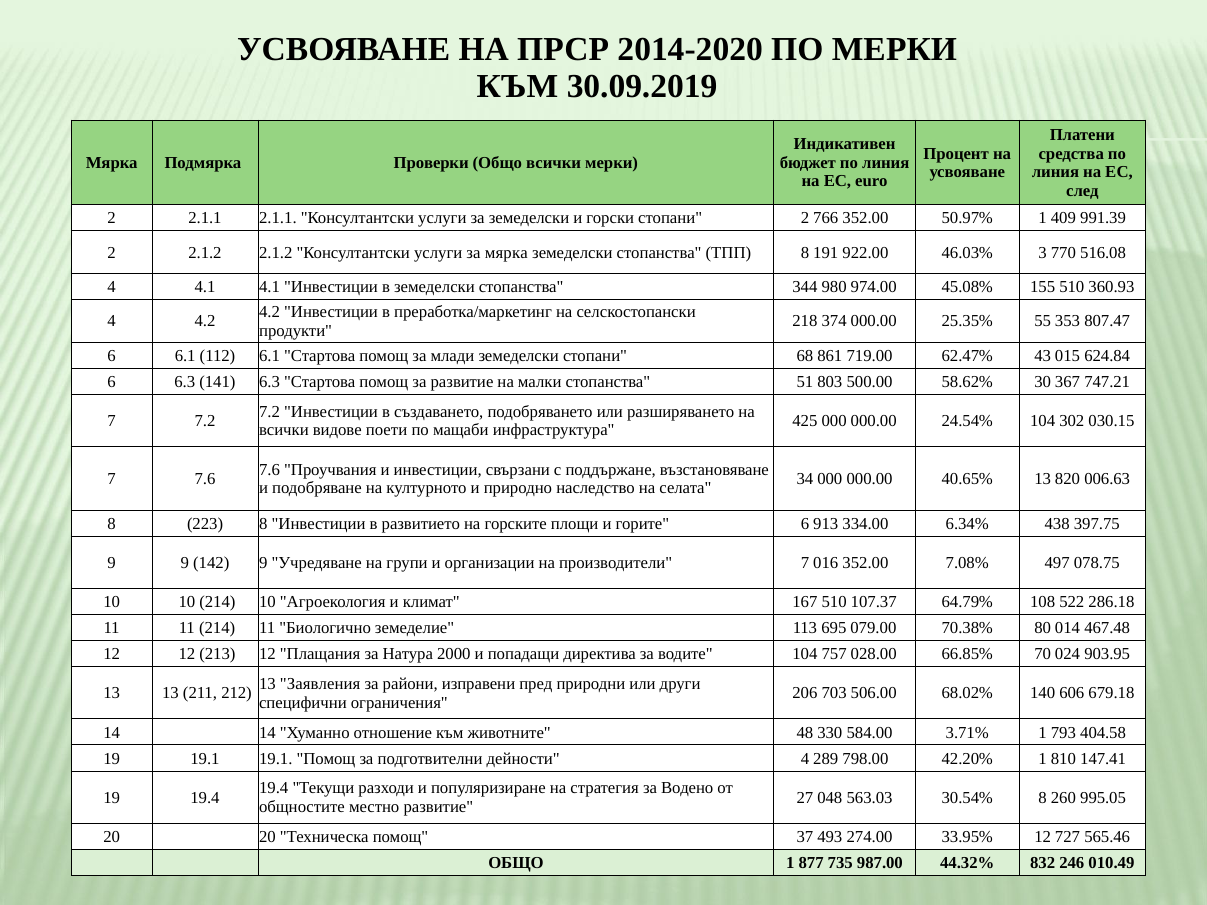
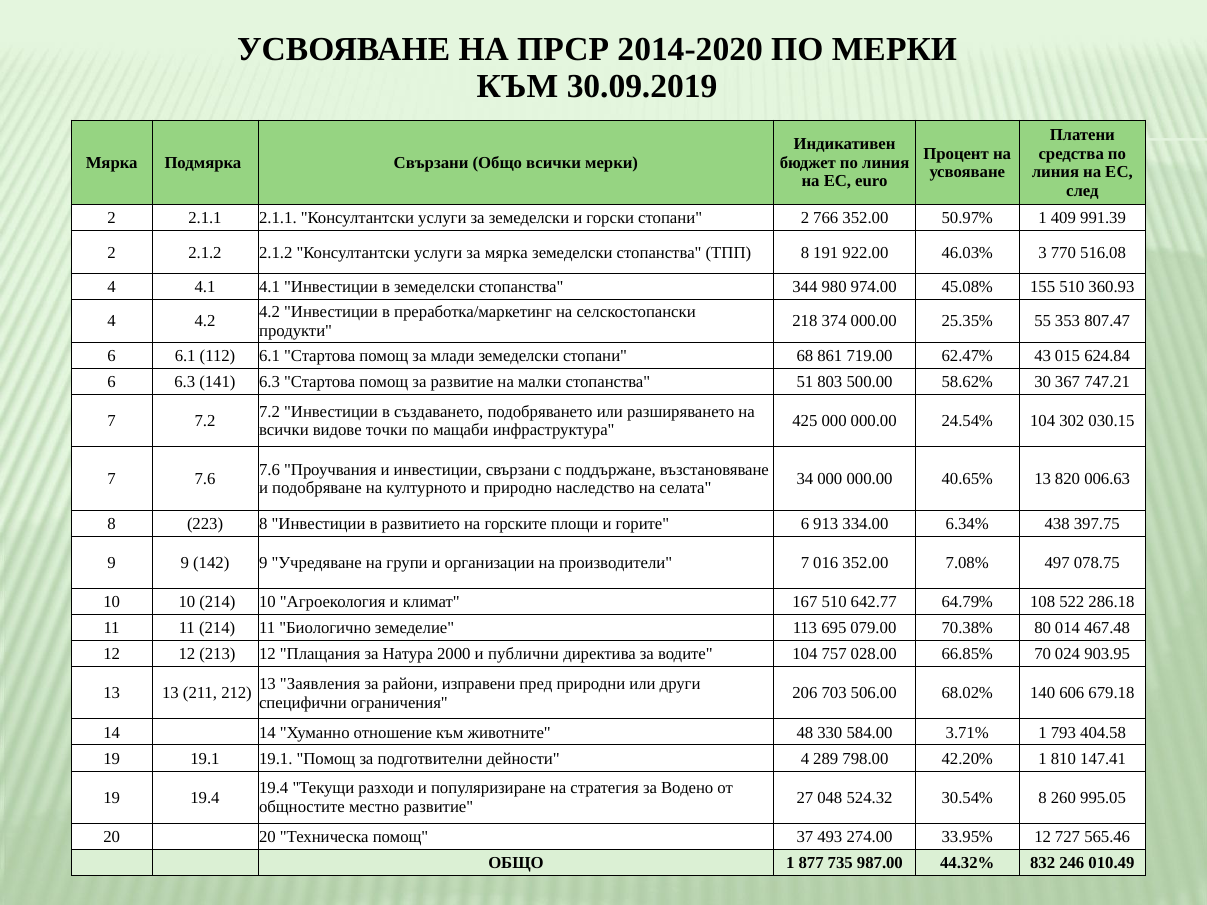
Подмярка Проверки: Проверки -> Свързани
поети: поети -> точки
107.37: 107.37 -> 642.77
попадащи: попадащи -> публични
563.03: 563.03 -> 524.32
